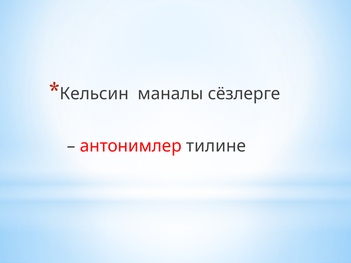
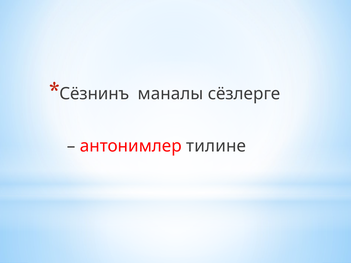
Кельсин: Кельсин -> Сёзнинъ
